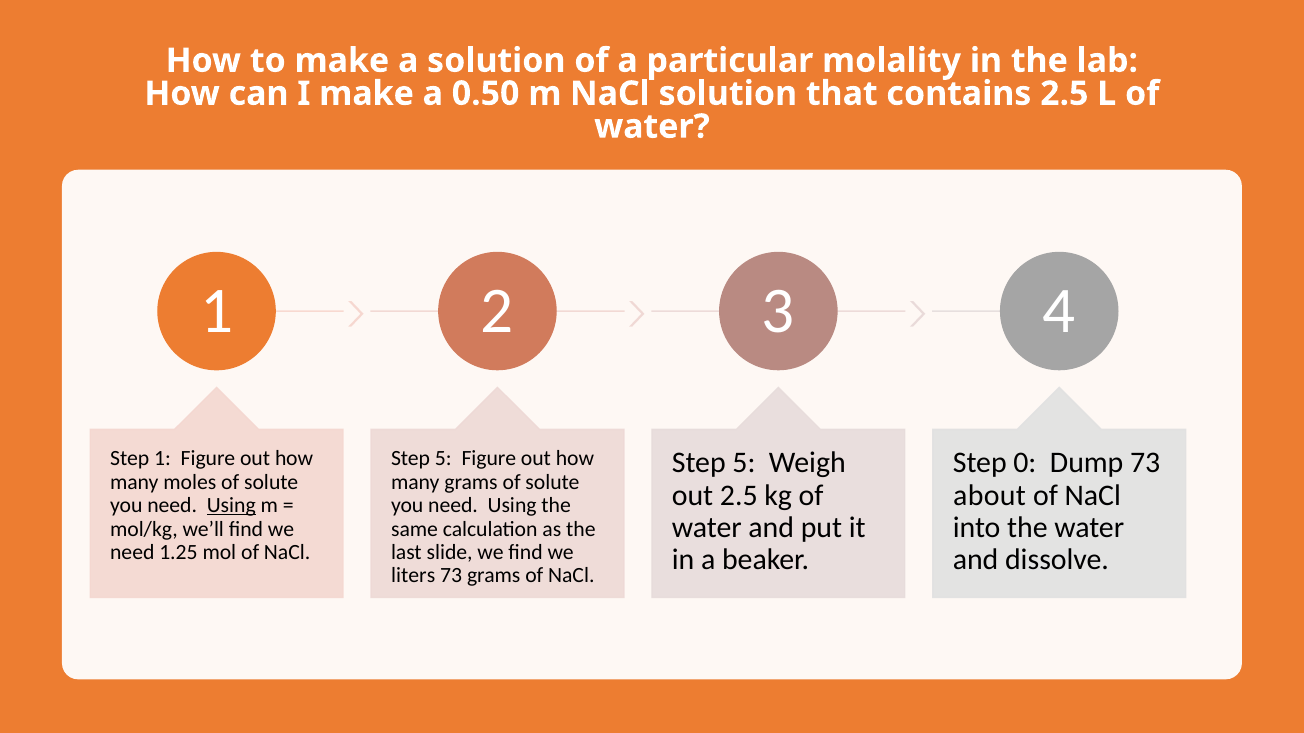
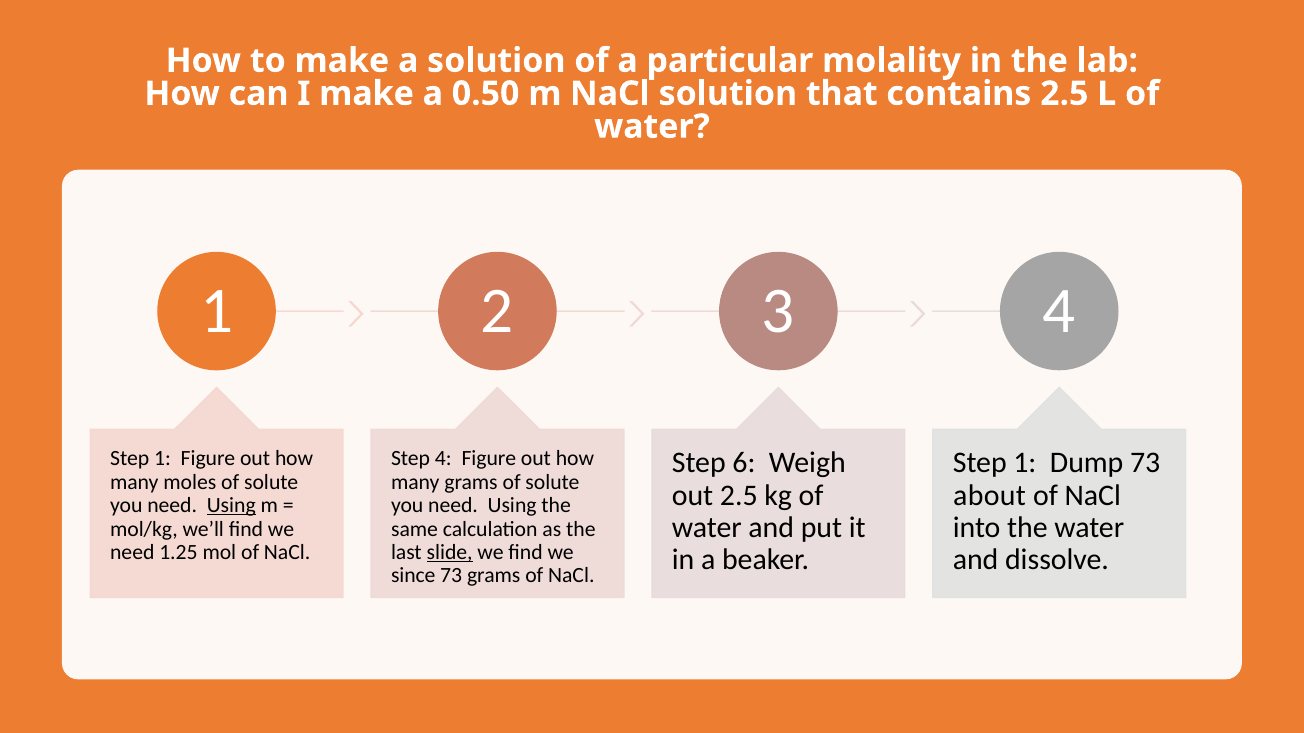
5 at (443, 459): 5 -> 4
5 at (744, 463): 5 -> 6
0 at (1025, 463): 0 -> 1
slide underline: none -> present
liters: liters -> since
